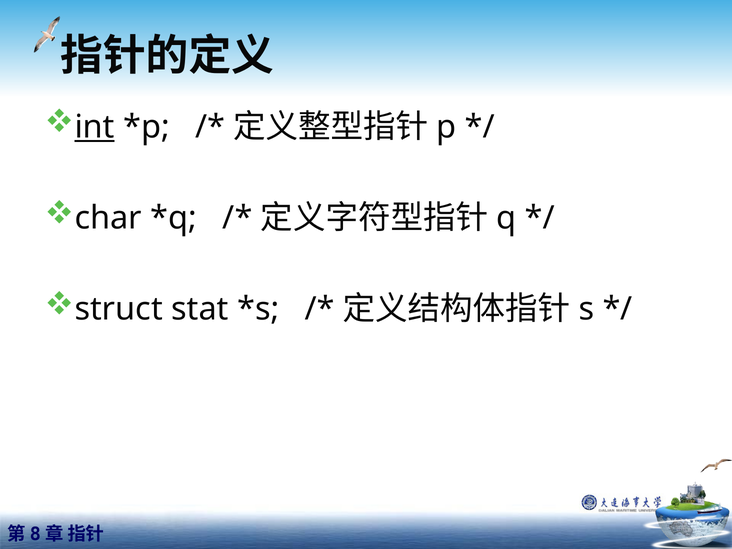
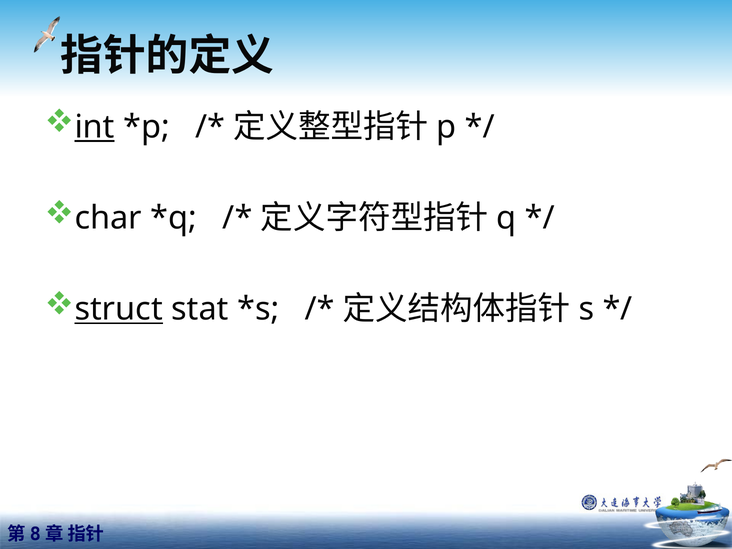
struct underline: none -> present
